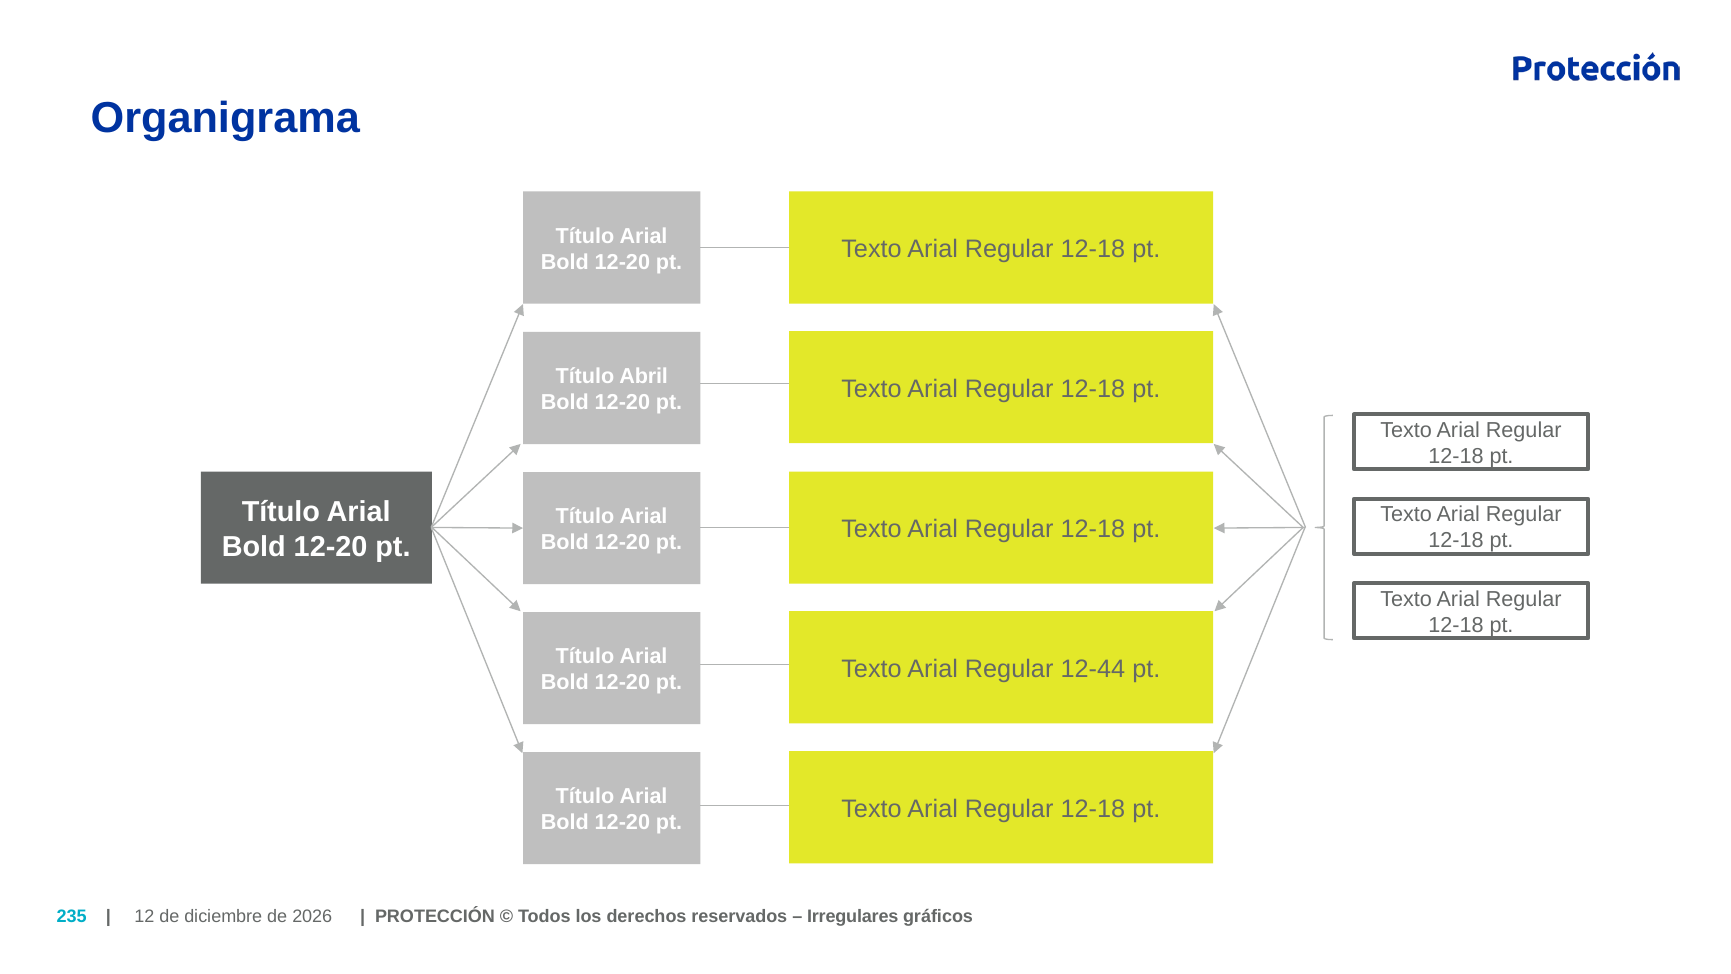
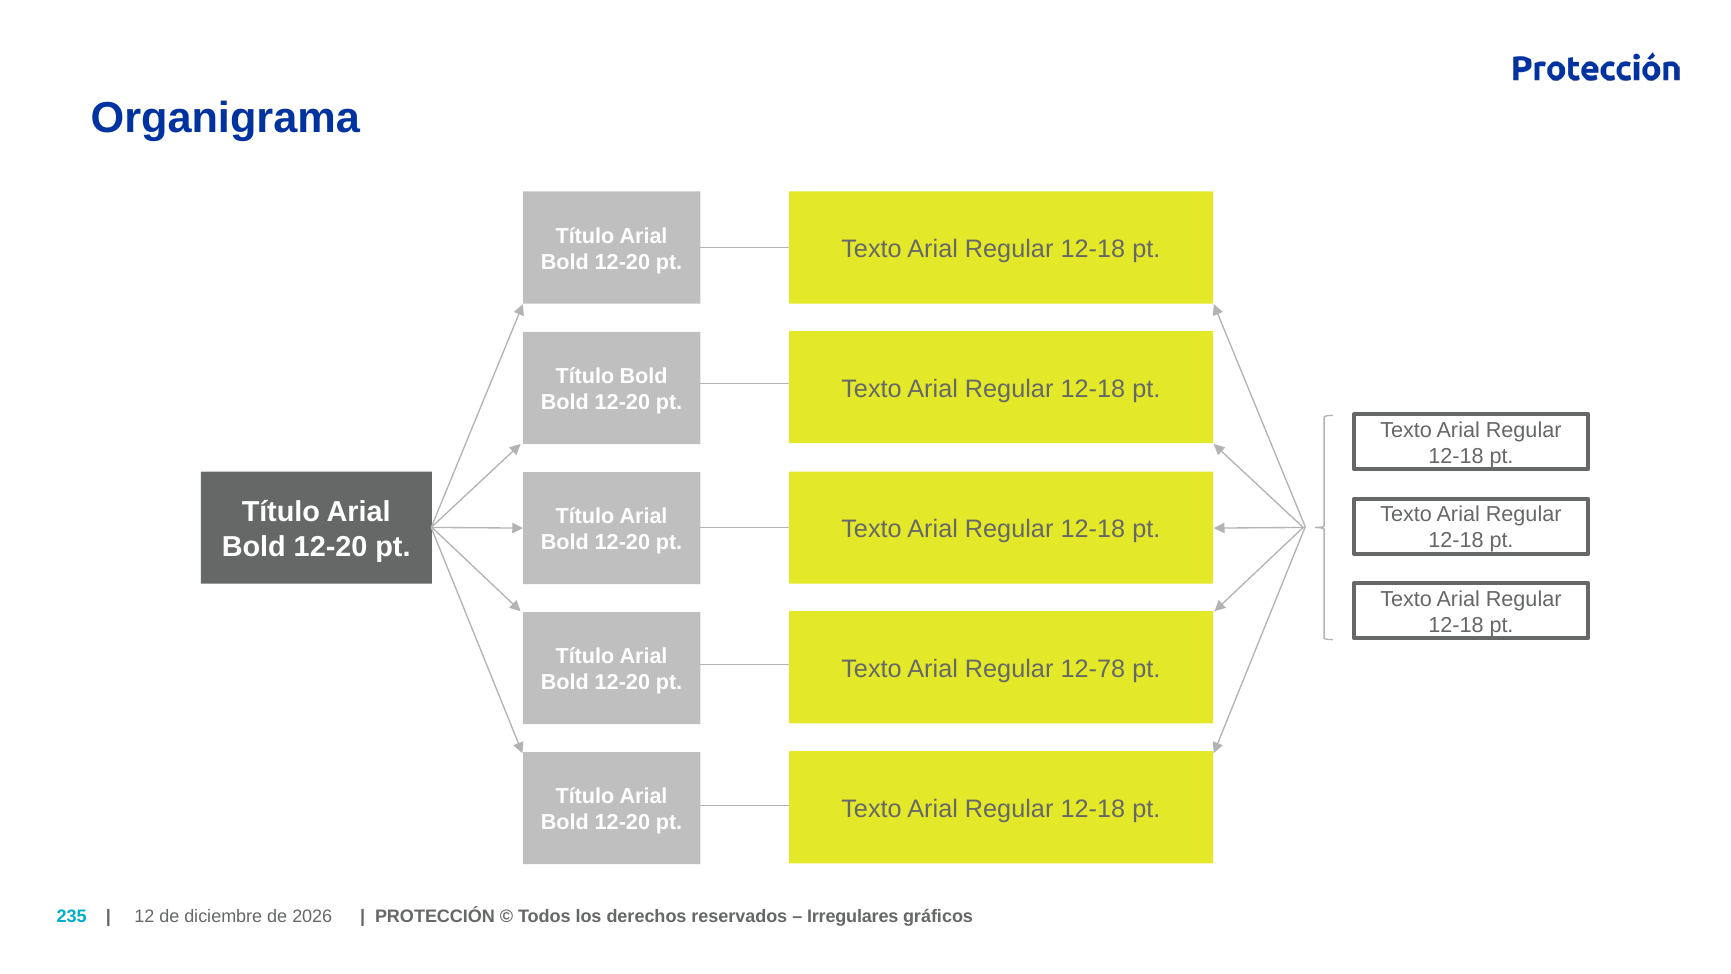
Título Abril: Abril -> Bold
12-44: 12-44 -> 12-78
